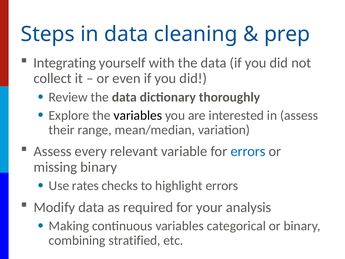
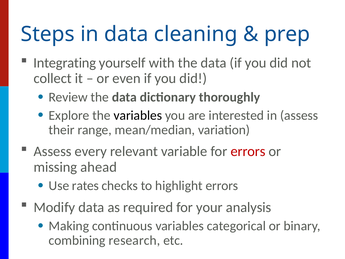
errors at (248, 151) colour: blue -> red
missing binary: binary -> ahead
stratified: stratified -> research
